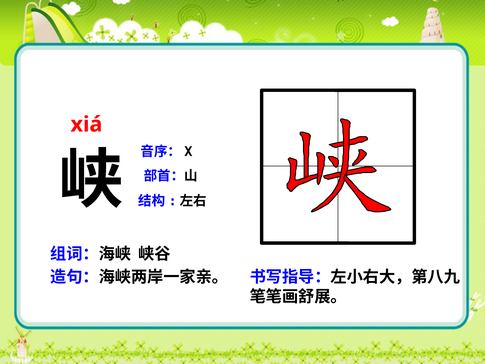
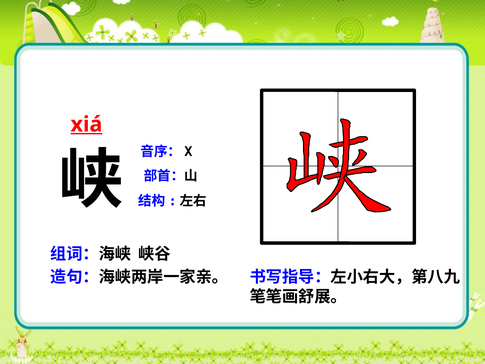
xiá underline: none -> present
